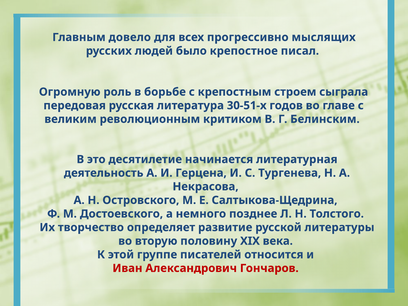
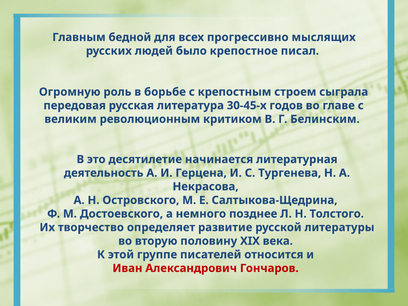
довело: довело -> бедной
30-51-х: 30-51-х -> 30-45-х
